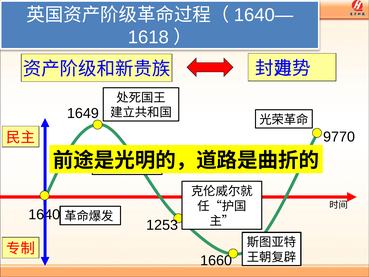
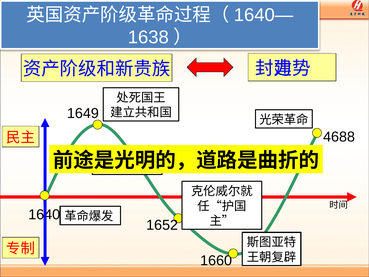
1618: 1618 -> 1638
9770: 9770 -> 4688
1253: 1253 -> 1652
